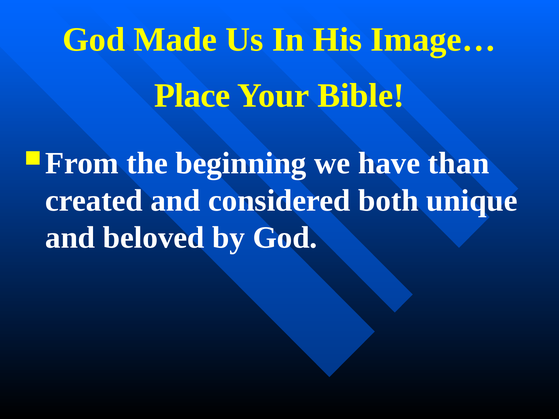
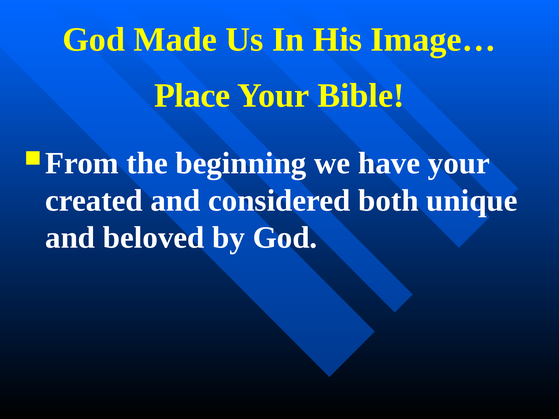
have than: than -> your
